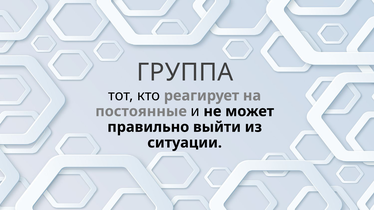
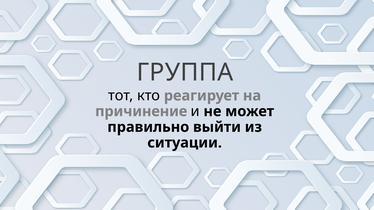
постоянные: постоянные -> причинение
